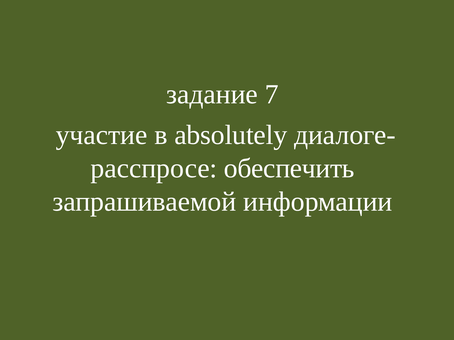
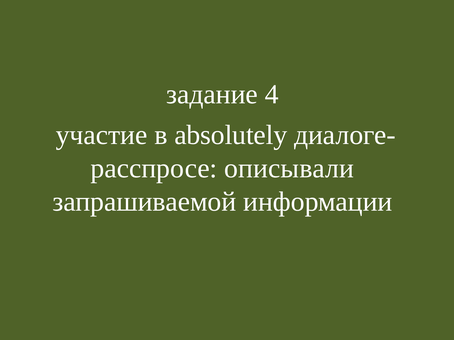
7: 7 -> 4
обеспечить: обеспечить -> описывали
